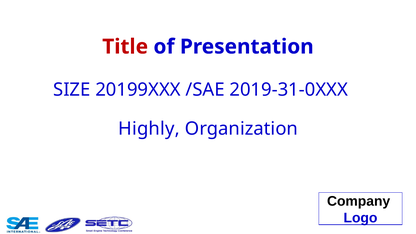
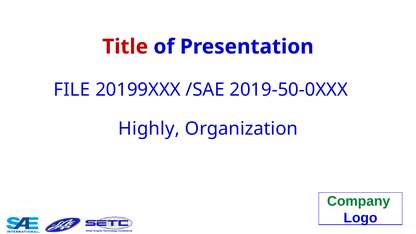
SIZE: SIZE -> FILE
2019-31-0XXX: 2019-31-0XXX -> 2019-50-0XXX
Company colour: black -> green
